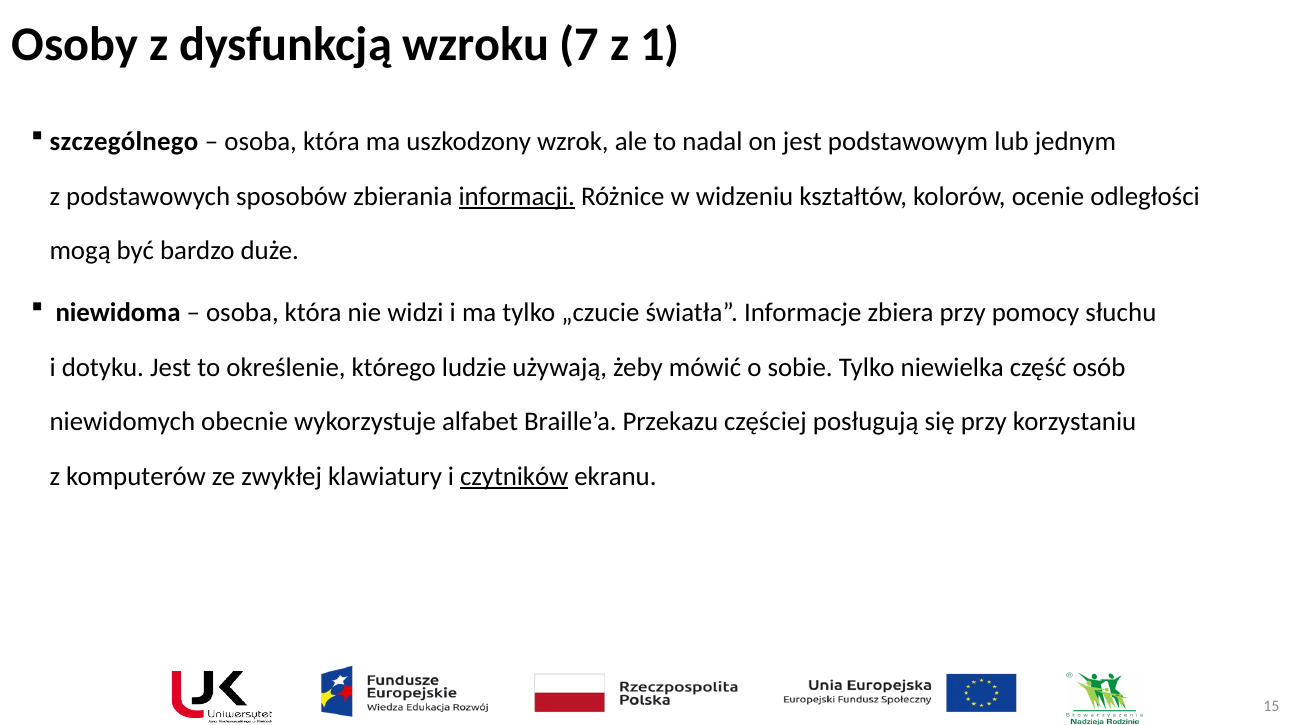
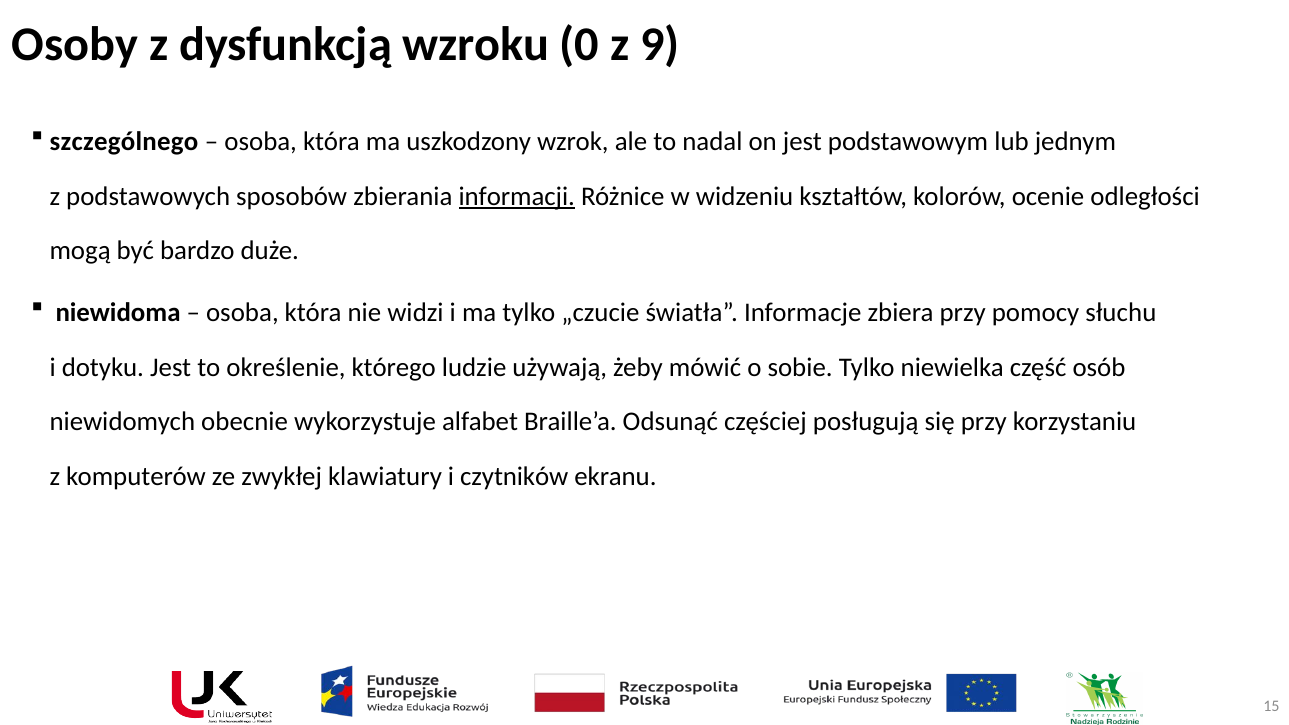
7: 7 -> 0
1: 1 -> 9
Przekazu: Przekazu -> Odsunąć
czytników underline: present -> none
